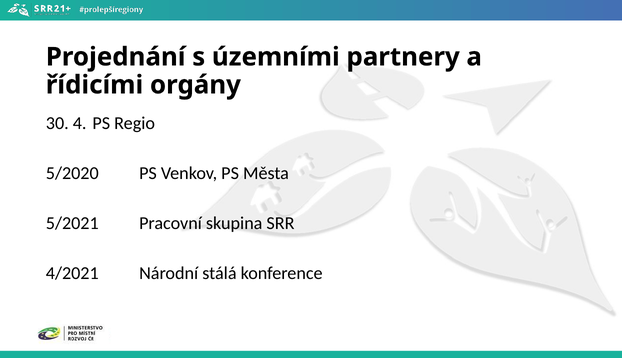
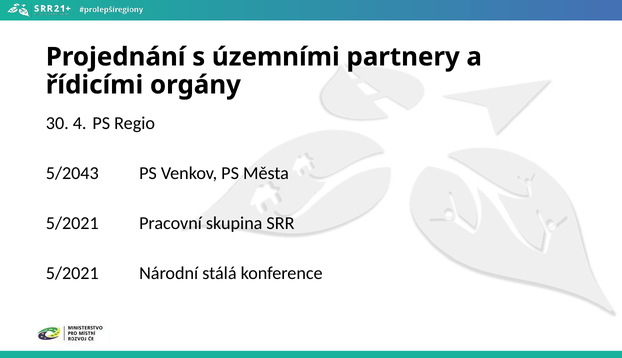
5/2020: 5/2020 -> 5/2043
4/2021 at (72, 273): 4/2021 -> 5/2021
